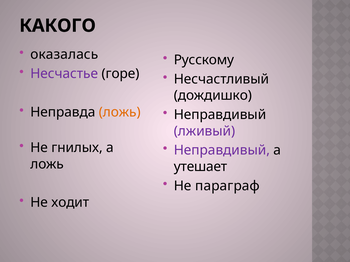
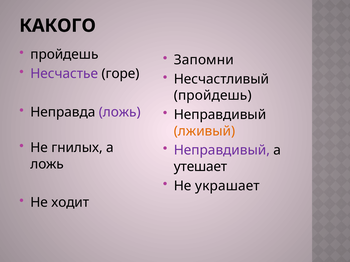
оказалась at (64, 55): оказалась -> пройдешь
Русскому: Русскому -> Запомни
дождишко at (213, 96): дождишко -> пройдешь
ложь at (120, 112) colour: orange -> purple
лживый colour: purple -> orange
параграф: параграф -> украшает
